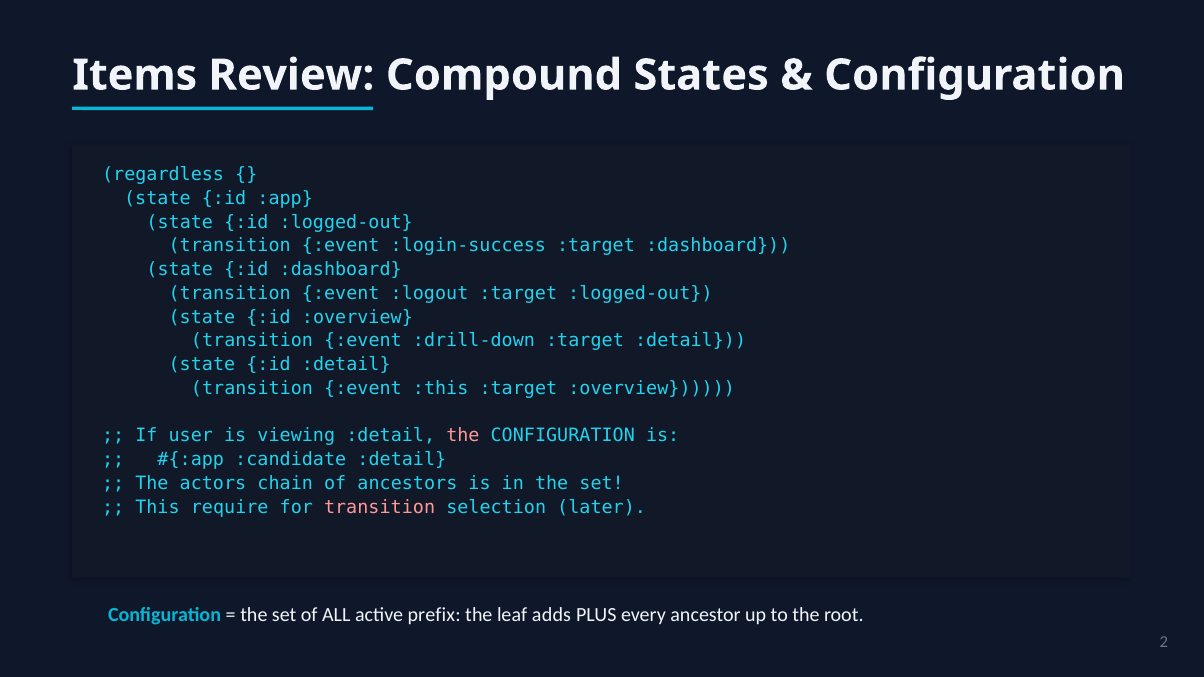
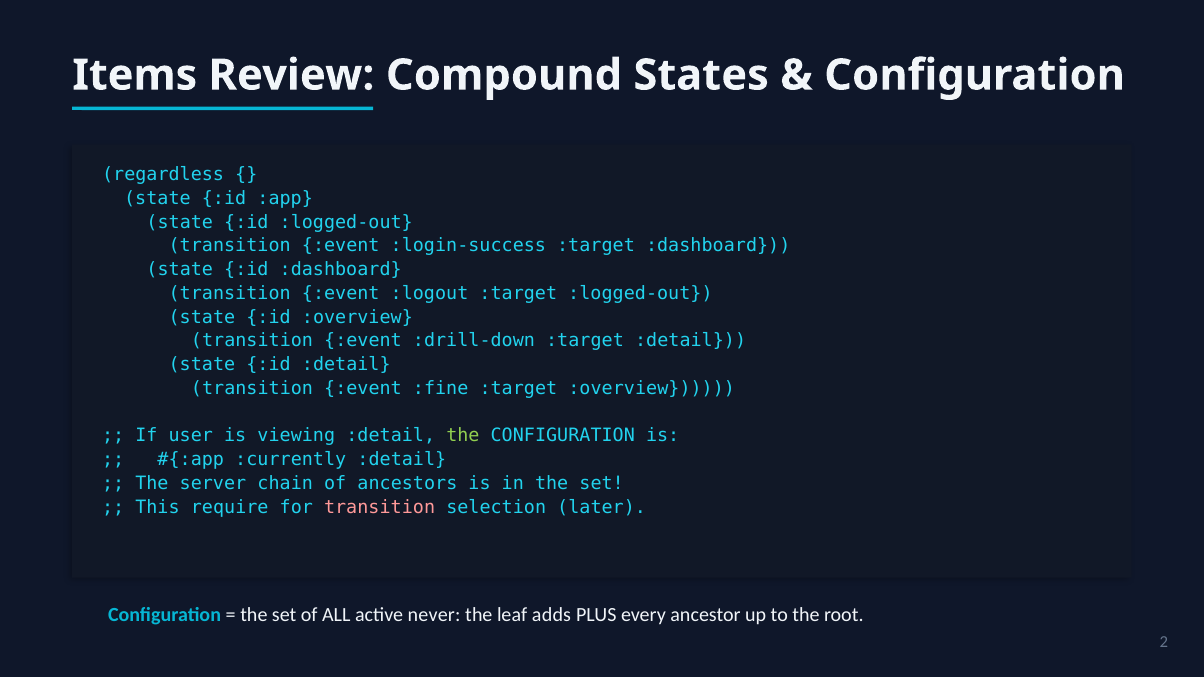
:this: :this -> :fine
the at (463, 436) colour: pink -> light green
:candidate: :candidate -> :currently
actors: actors -> server
prefix: prefix -> never
